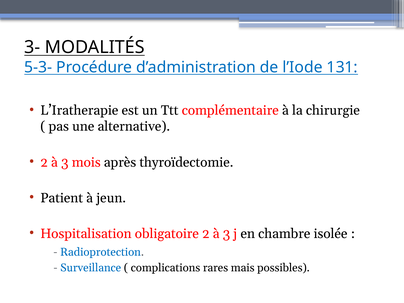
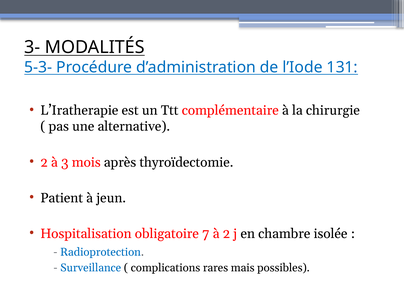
obligatoire 2: 2 -> 7
3 at (226, 234): 3 -> 2
